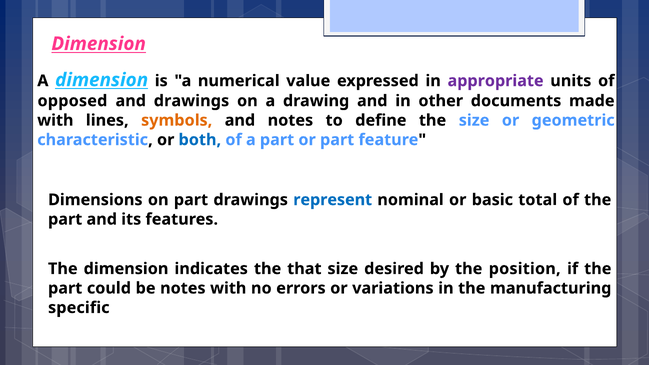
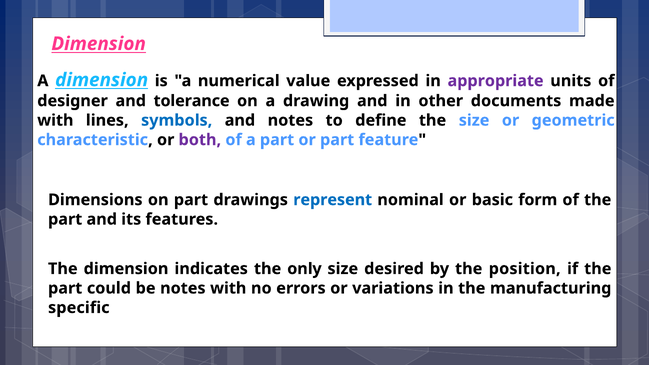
opposed: opposed -> designer
and drawings: drawings -> tolerance
symbols colour: orange -> blue
both colour: blue -> purple
total: total -> form
that: that -> only
